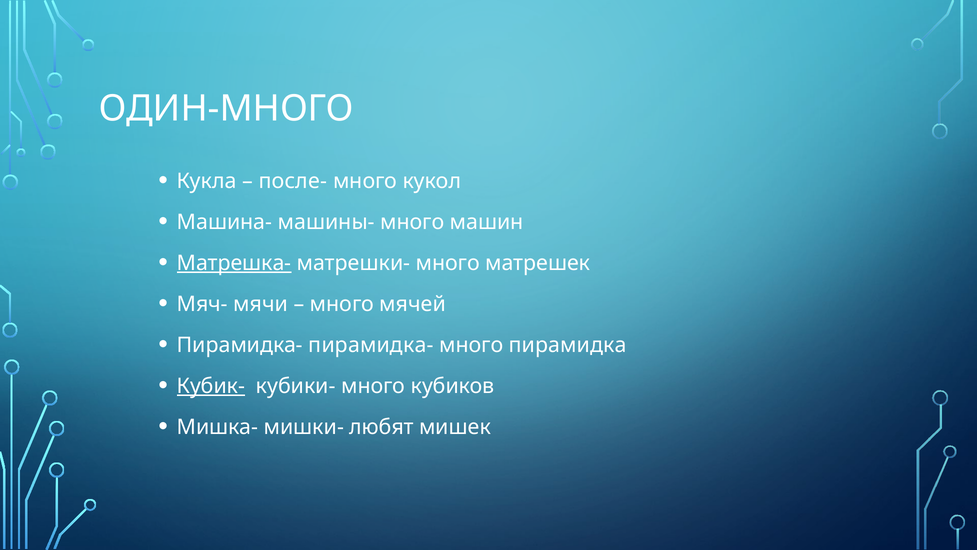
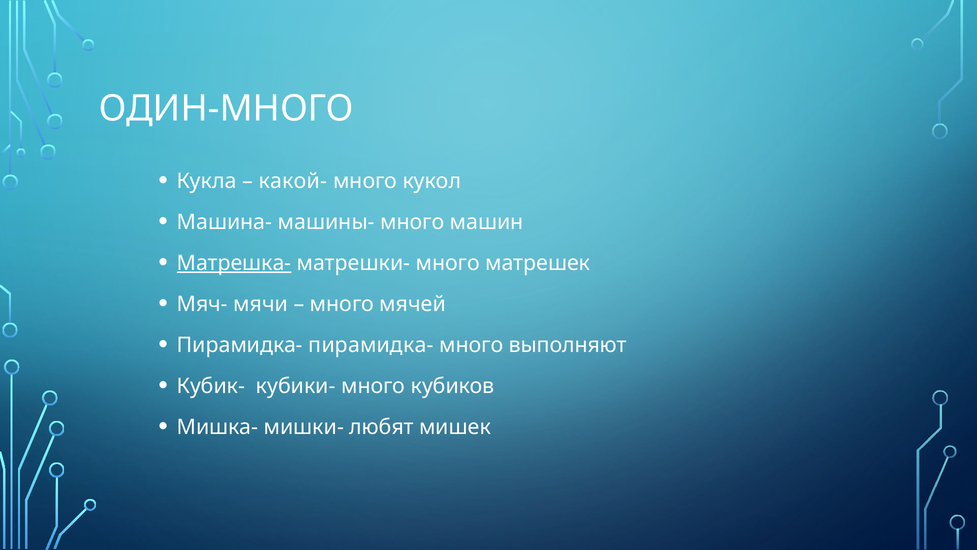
после-: после- -> какой-
пирамидка: пирамидка -> выполняют
Кубик- underline: present -> none
